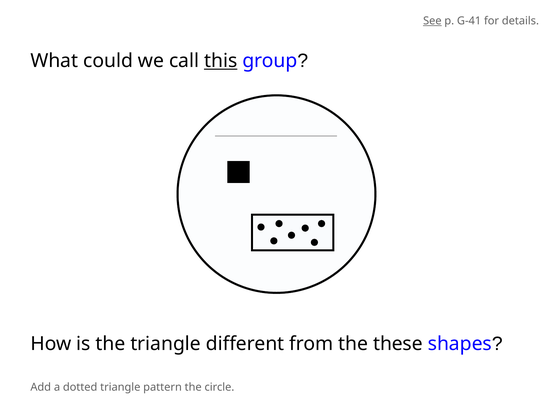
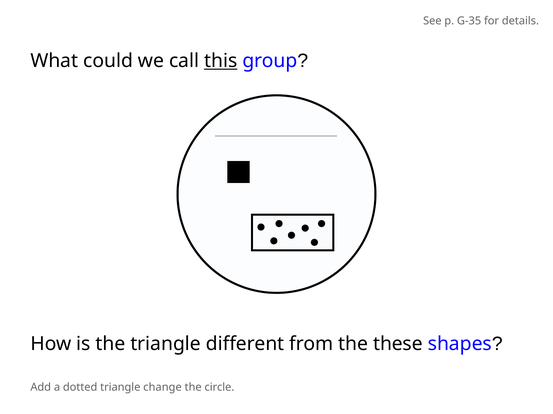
See underline: present -> none
G-41: G-41 -> G-35
pattern: pattern -> change
